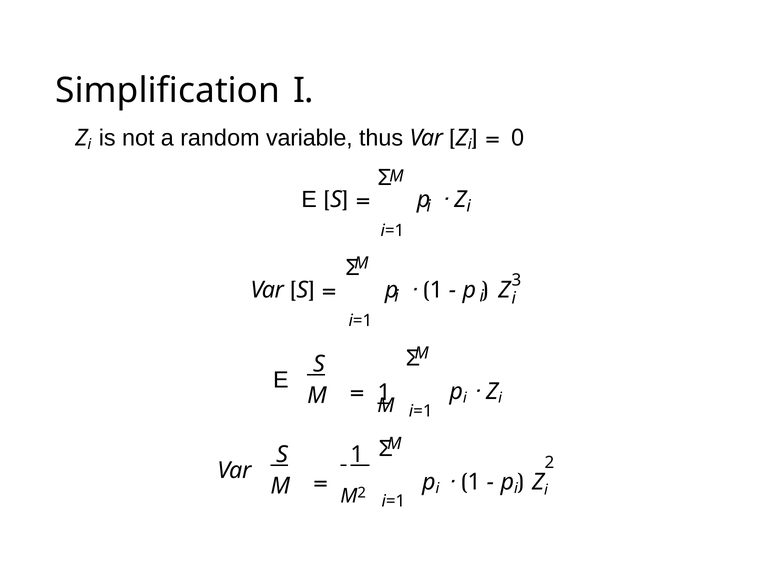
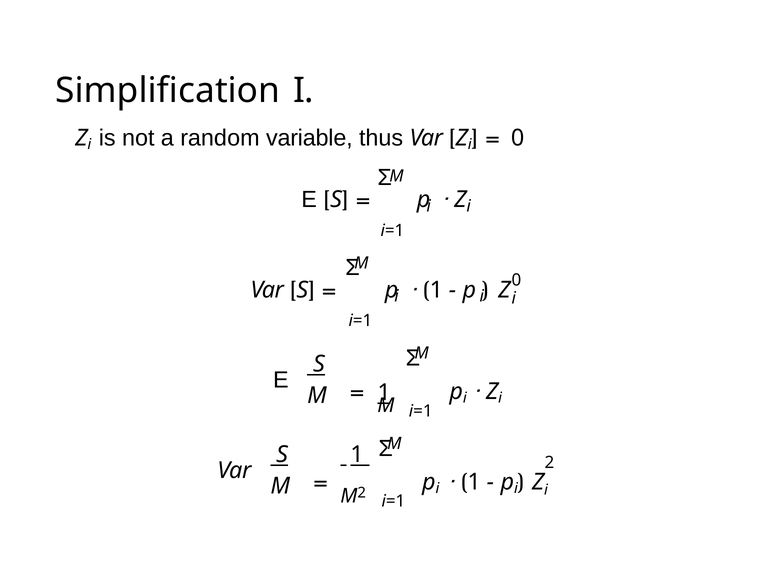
Z 3: 3 -> 0
